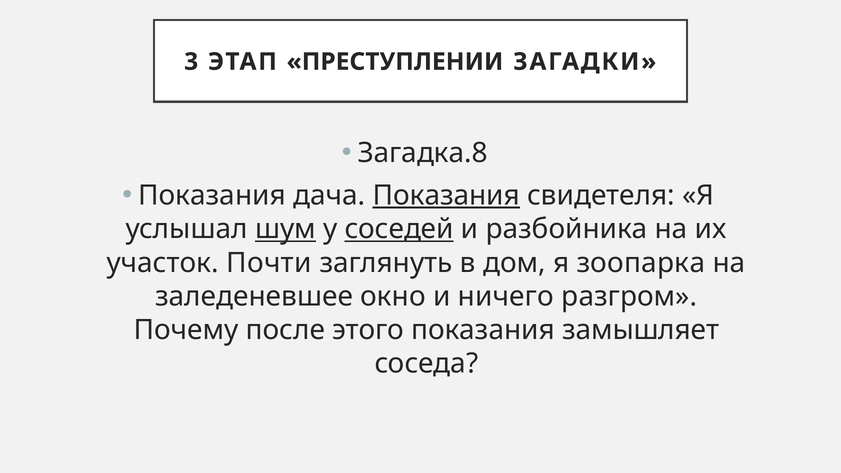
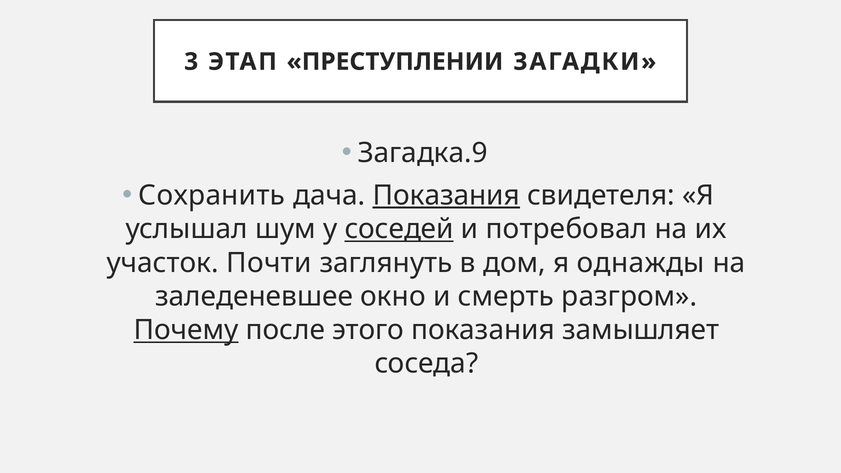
Загадка.8: Загадка.8 -> Загадка.9
Показания at (212, 196): Показания -> Сохранить
шум underline: present -> none
разбойника: разбойника -> потребовал
зоопарка: зоопарка -> однажды
ничего: ничего -> смерть
Почему underline: none -> present
